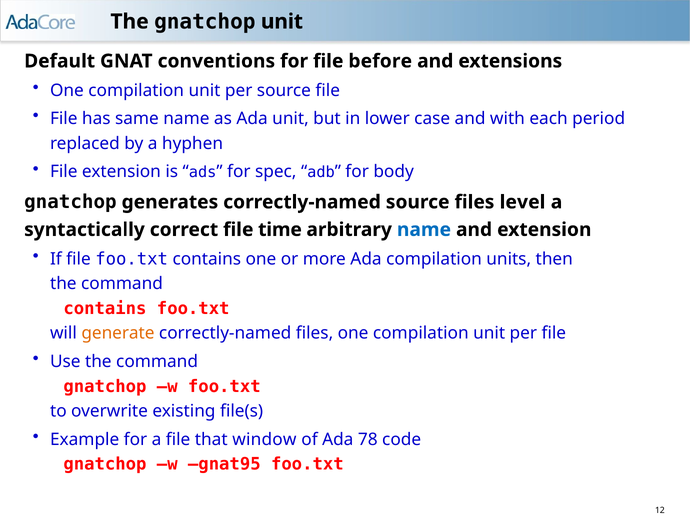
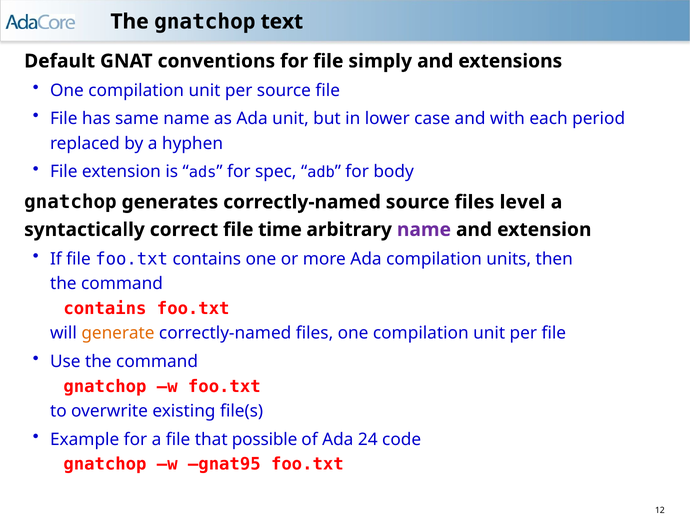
gnatchop unit: unit -> text
before: before -> simply
name at (424, 230) colour: blue -> purple
window: window -> possible
78: 78 -> 24
